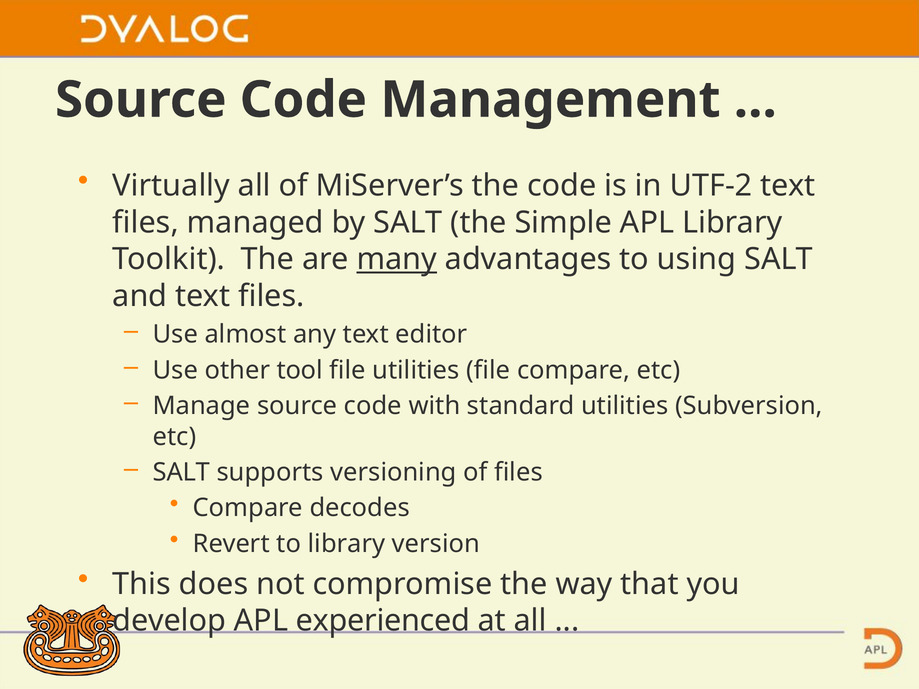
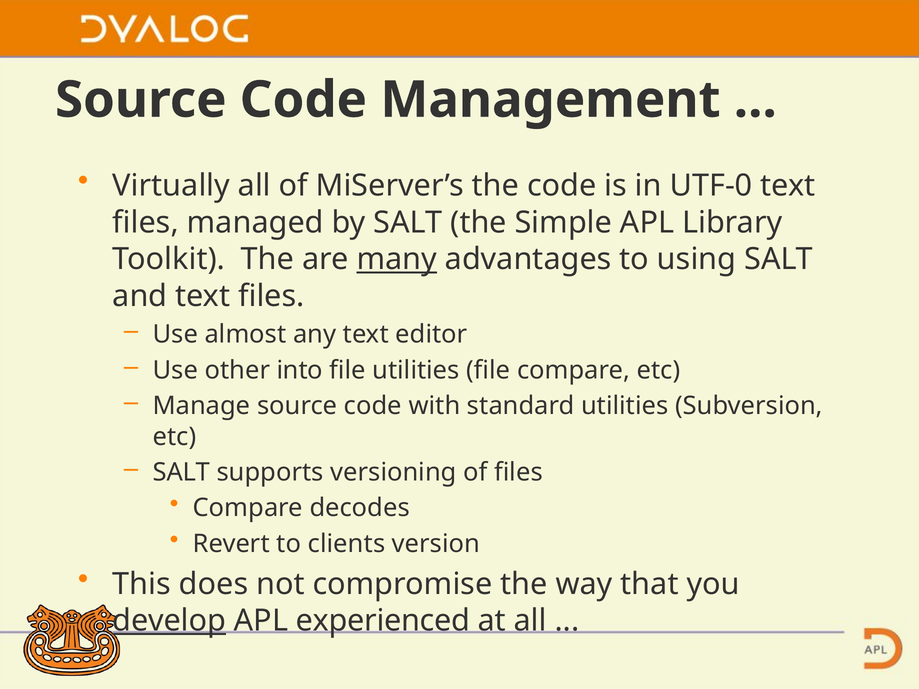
UTF-2: UTF-2 -> UTF-0
tool: tool -> into
to library: library -> clients
develop underline: none -> present
